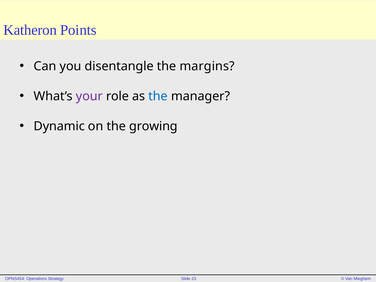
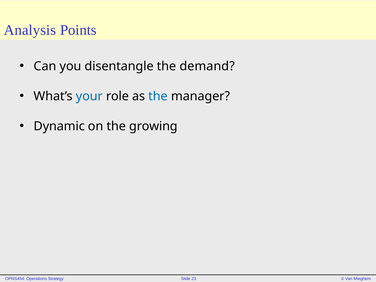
Katheron: Katheron -> Analysis
margins: margins -> demand
your colour: purple -> blue
